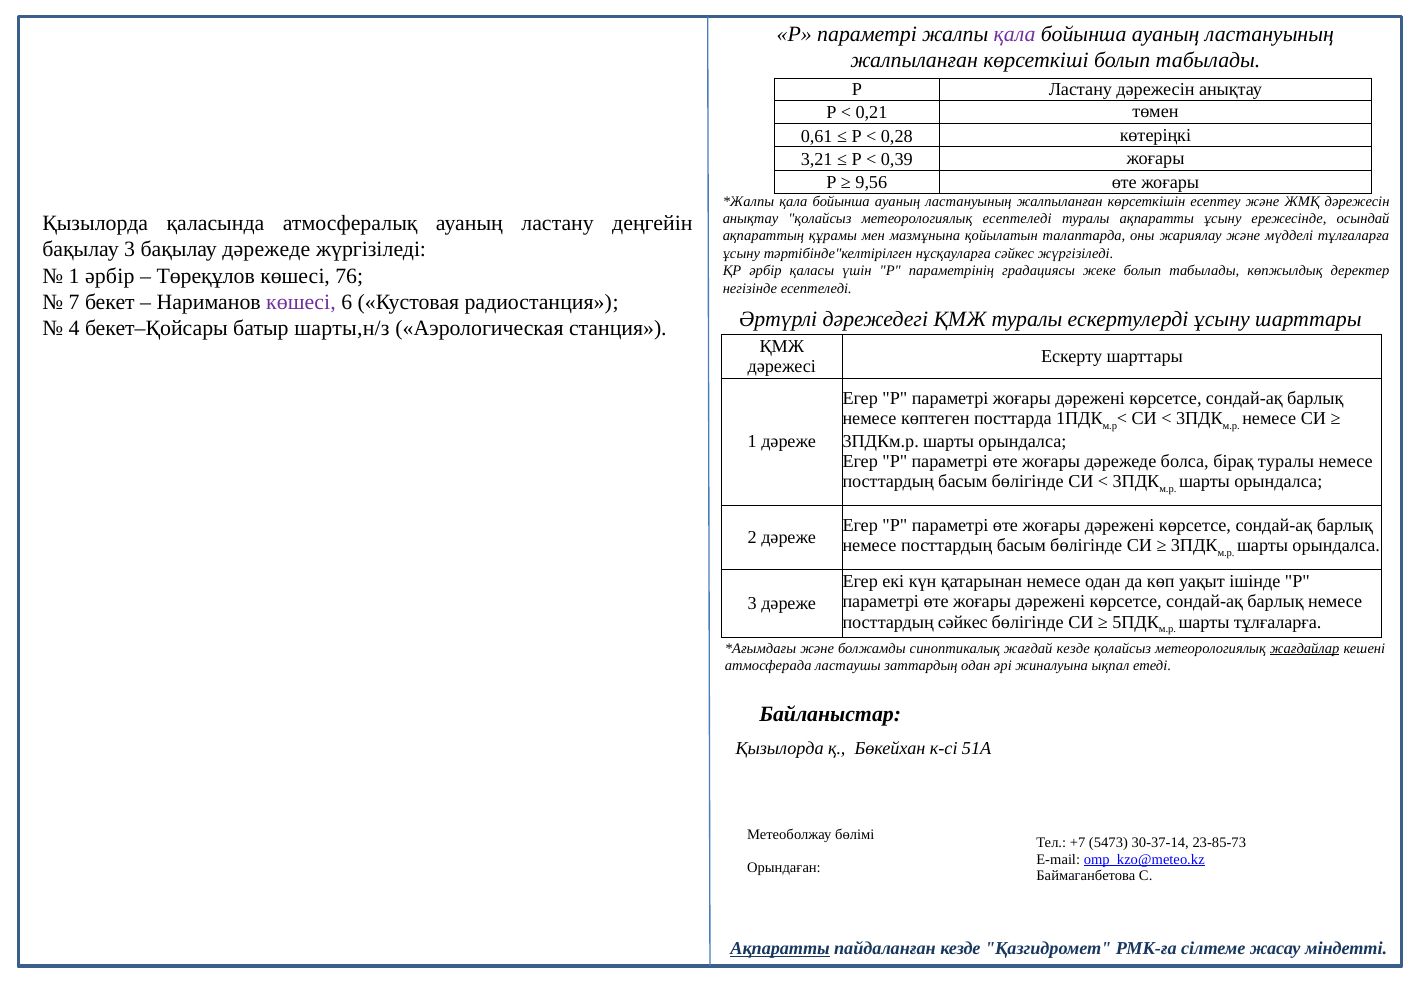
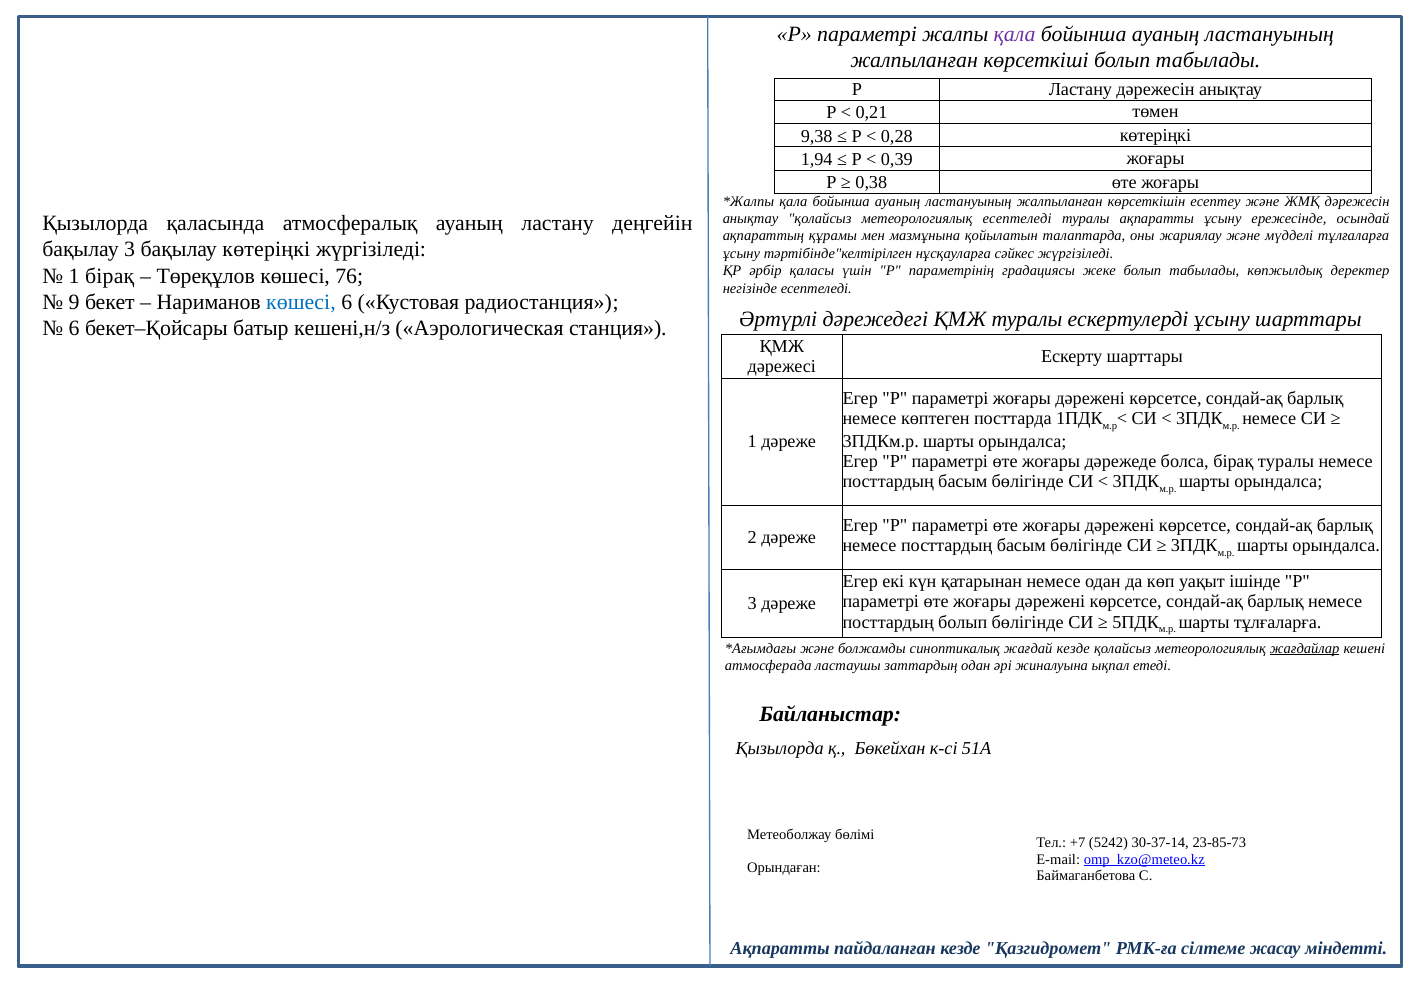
0,61: 0,61 -> 9,38
3,21: 3,21 -> 1,94
9,56: 9,56 -> 0,38
бақылау дәрежеде: дәрежеде -> көтеріңкі
1 әрбір: әрбір -> бірақ
7: 7 -> 9
көшесі at (301, 302) colour: purple -> blue
4 at (74, 328): 4 -> 6
шарты,н/з: шарты,н/з -> кешені,н/з
посттардың сәйкес: сәйкес -> болып
5473: 5473 -> 5242
Ақпаратты at (780, 948) underline: present -> none
